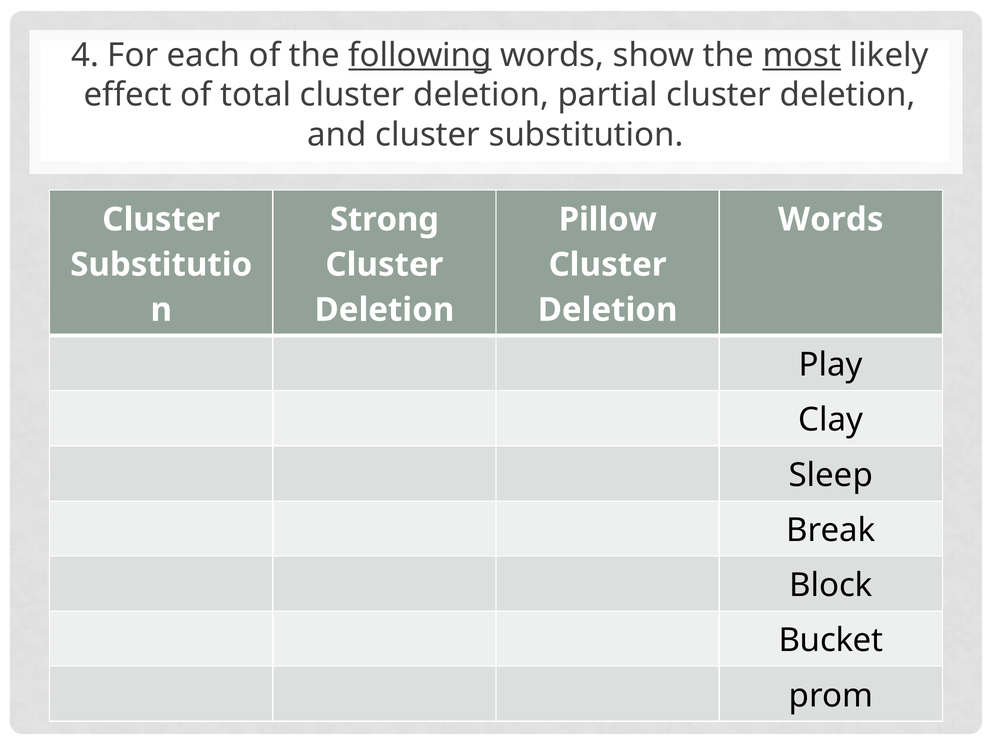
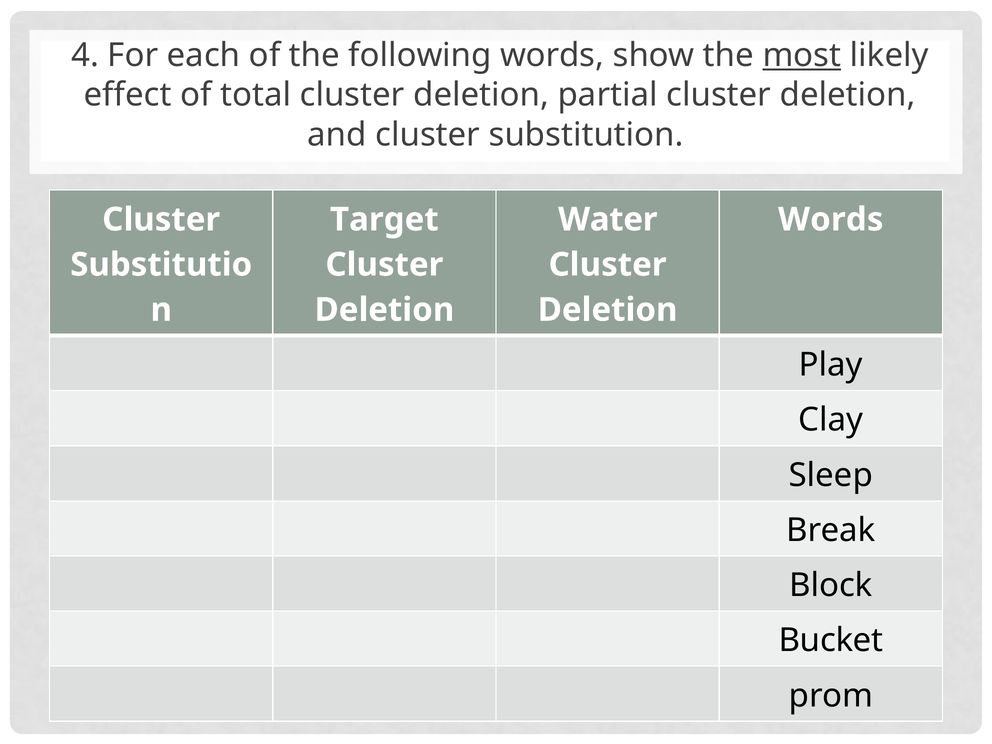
following underline: present -> none
Strong: Strong -> Target
Pillow: Pillow -> Water
